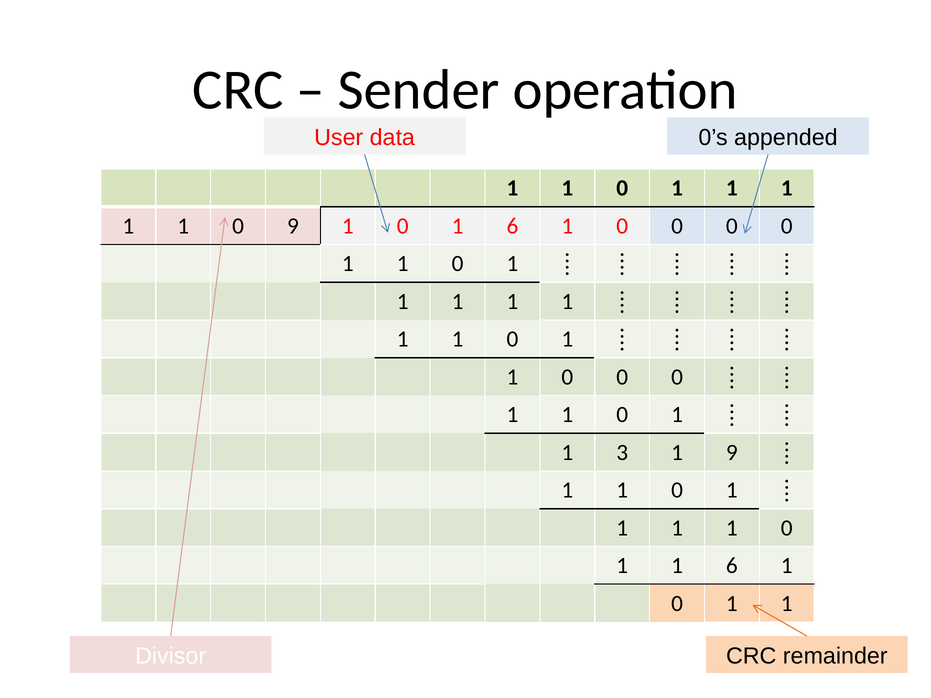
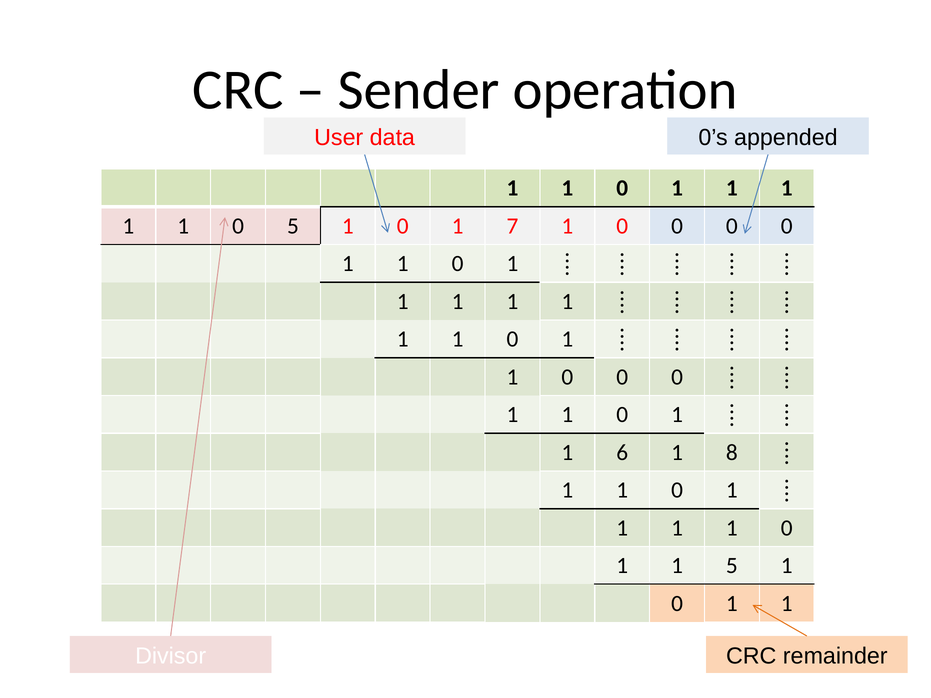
0 9: 9 -> 5
0 1 6: 6 -> 7
3: 3 -> 6
1 9: 9 -> 8
1 1 6: 6 -> 5
